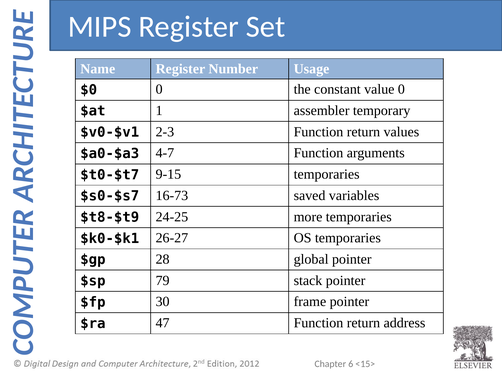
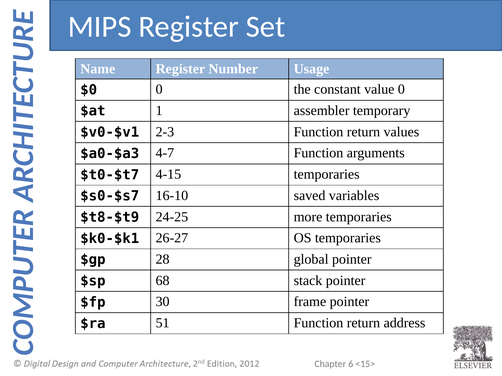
9-15: 9-15 -> 4-15
16-73: 16-73 -> 16-10
79: 79 -> 68
47: 47 -> 51
